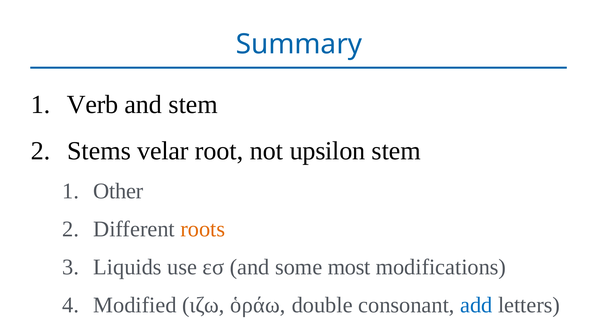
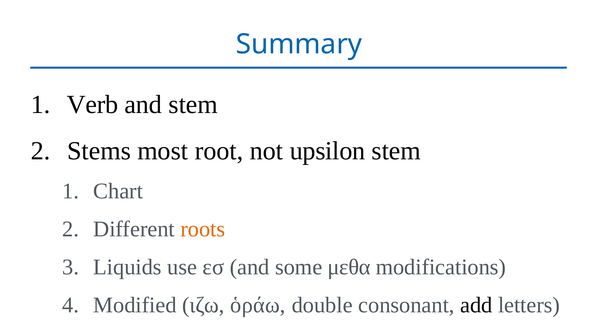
velar: velar -> most
Other: Other -> Chart
most: most -> μεθα
add colour: blue -> black
